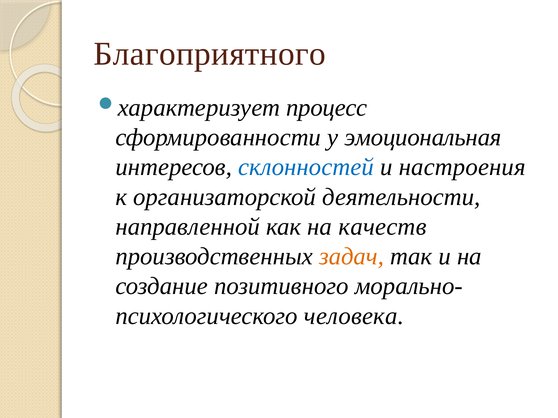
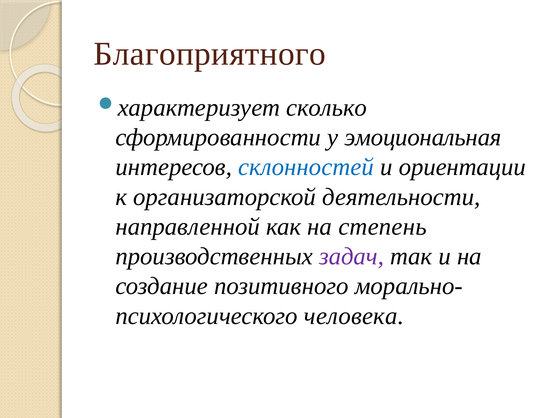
процесс: процесс -> сколько
настроения: настроения -> ориентации
качеств: качеств -> степень
задач colour: orange -> purple
